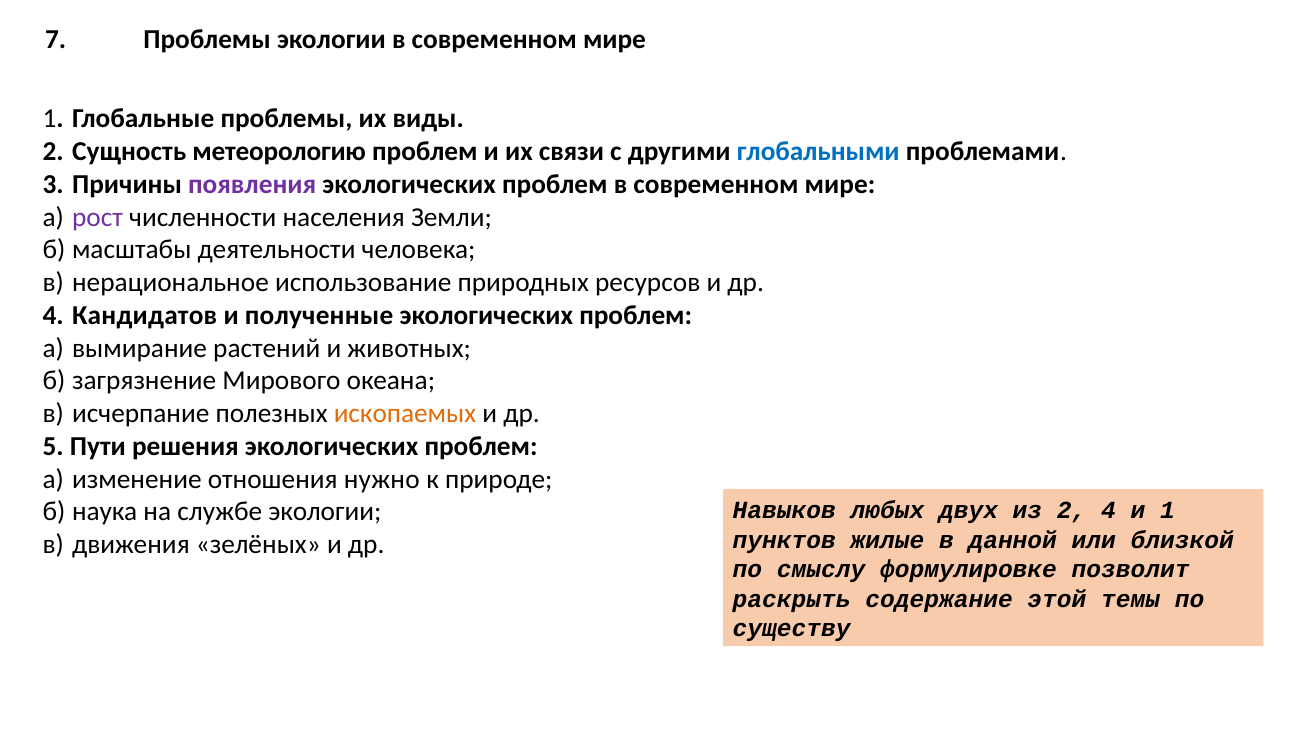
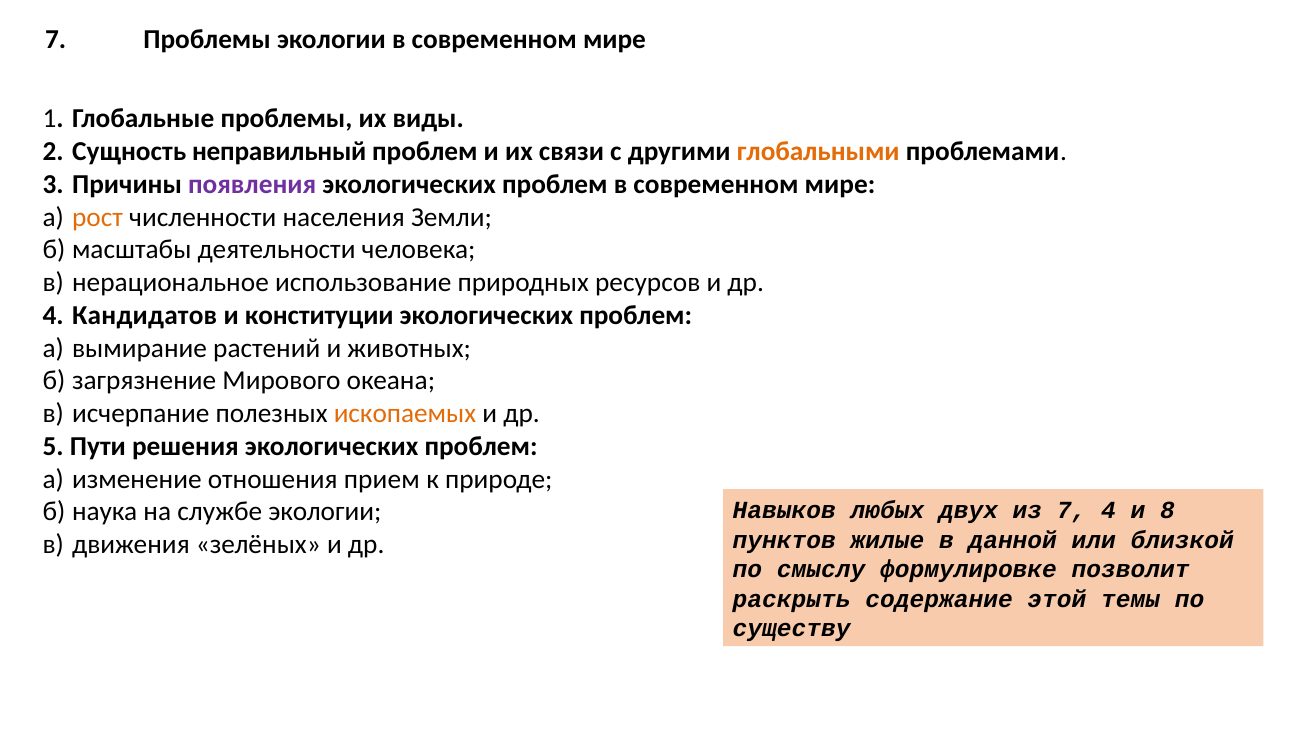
метеорологию: метеорологию -> неправильный
глобальными colour: blue -> orange
рост colour: purple -> orange
полученные: полученные -> конституции
нужно: нужно -> прием
из 2: 2 -> 7
и 1: 1 -> 8
